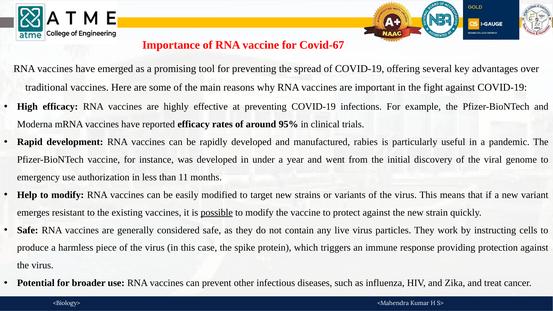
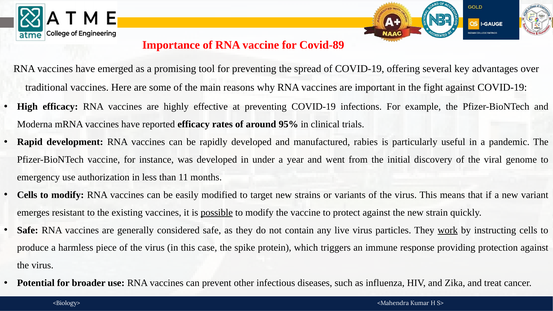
Covid-67: Covid-67 -> Covid-89
Help at (27, 195): Help -> Cells
work underline: none -> present
